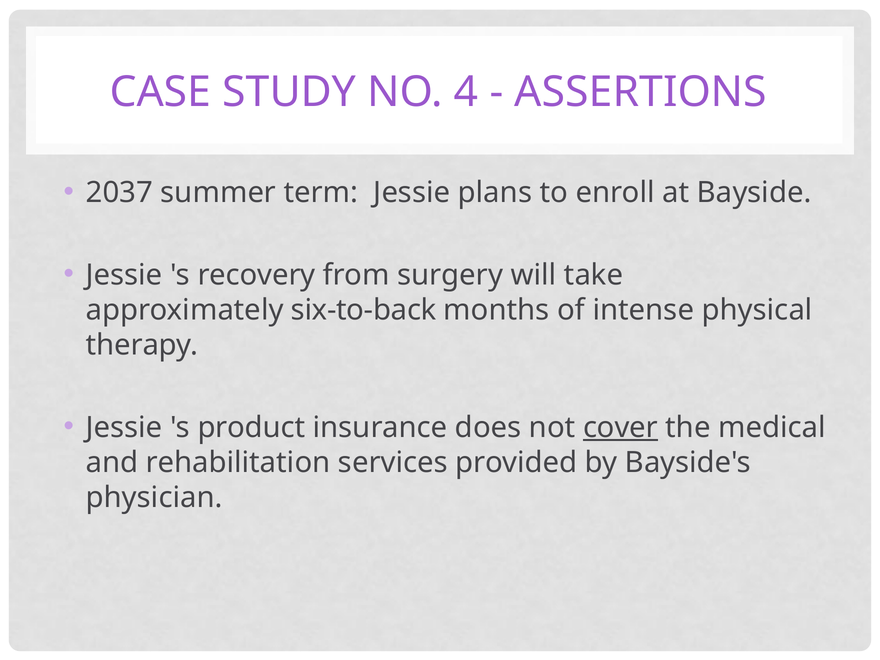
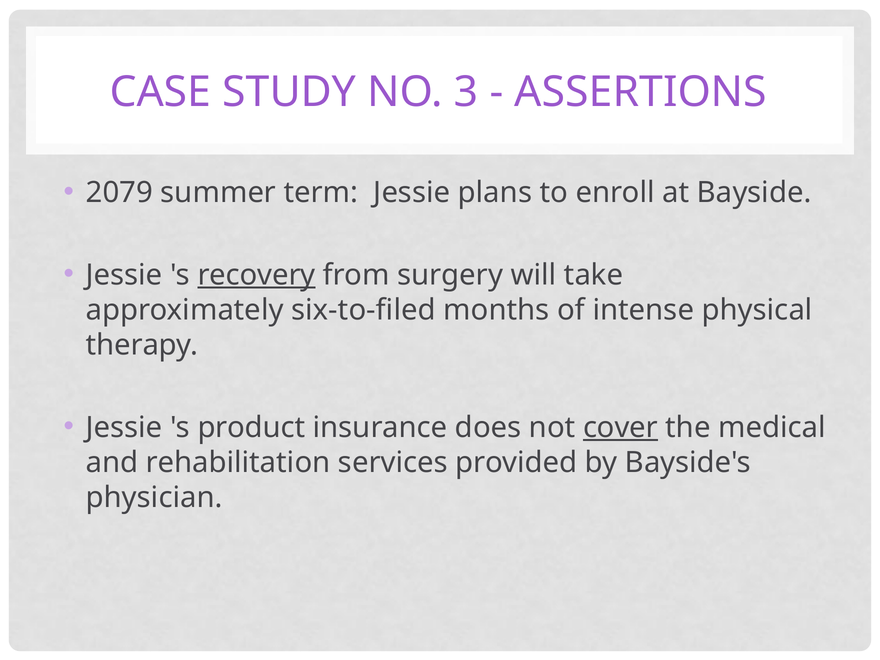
4: 4 -> 3
2037: 2037 -> 2079
recovery underline: none -> present
six-to-back: six-to-back -> six-to-filed
